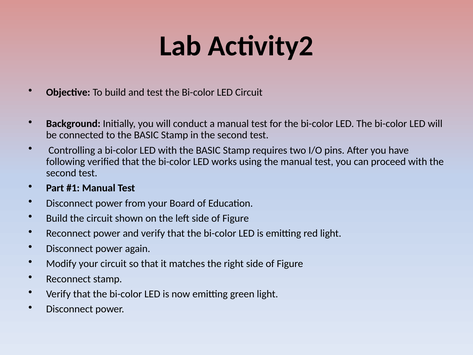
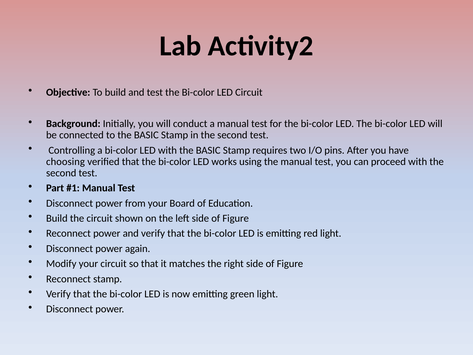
following: following -> choosing
